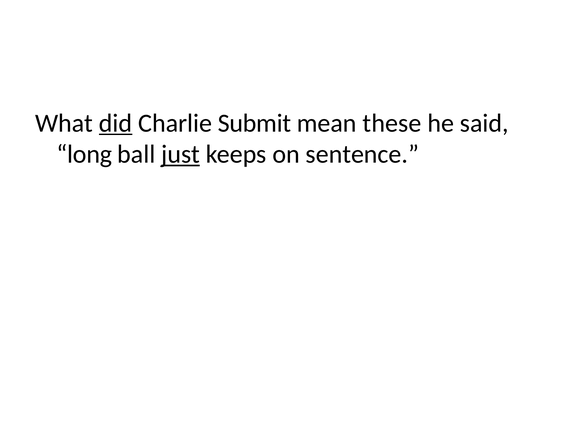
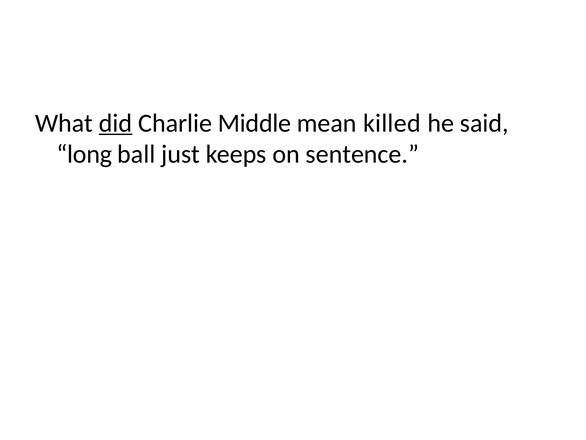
Submit: Submit -> Middle
these: these -> killed
just underline: present -> none
